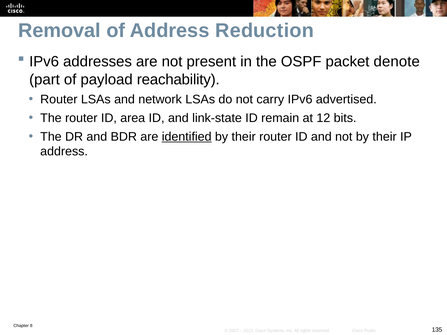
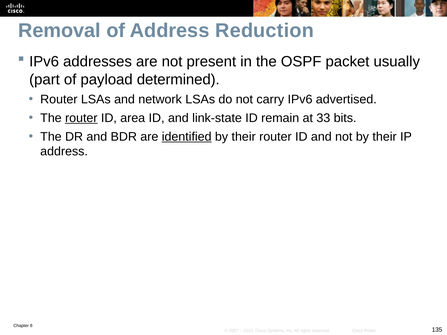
denote: denote -> usually
reachability: reachability -> determined
router at (81, 118) underline: none -> present
12: 12 -> 33
